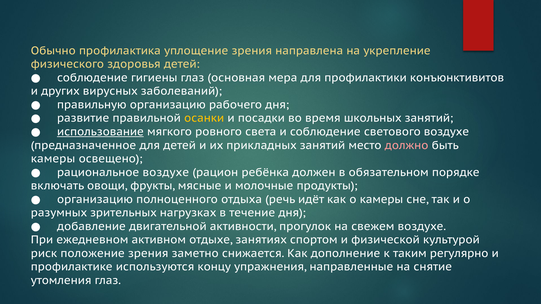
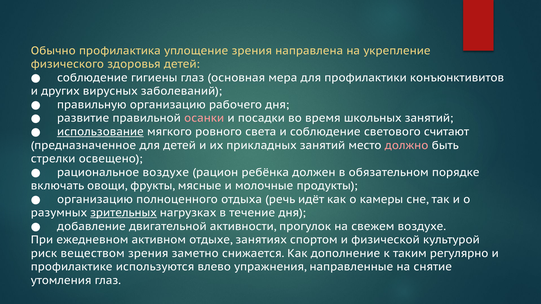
осанки colour: yellow -> pink
светового воздухе: воздухе -> считают
камеры at (53, 159): камеры -> стрелки
зрительных underline: none -> present
положение: положение -> веществом
концу: концу -> влево
